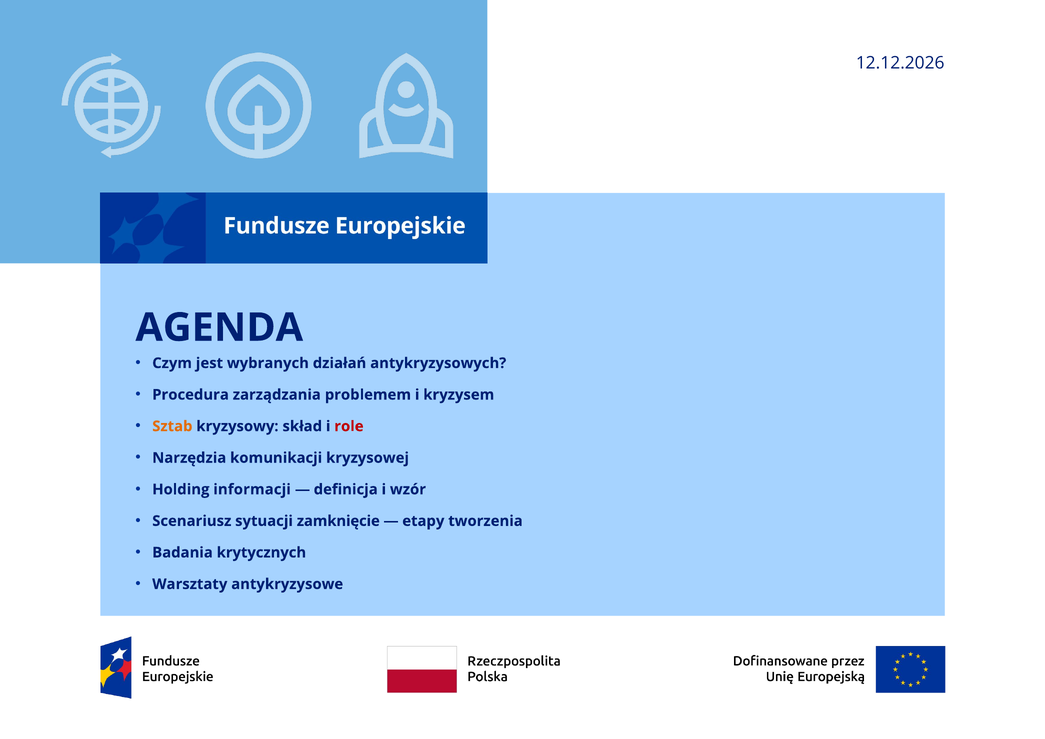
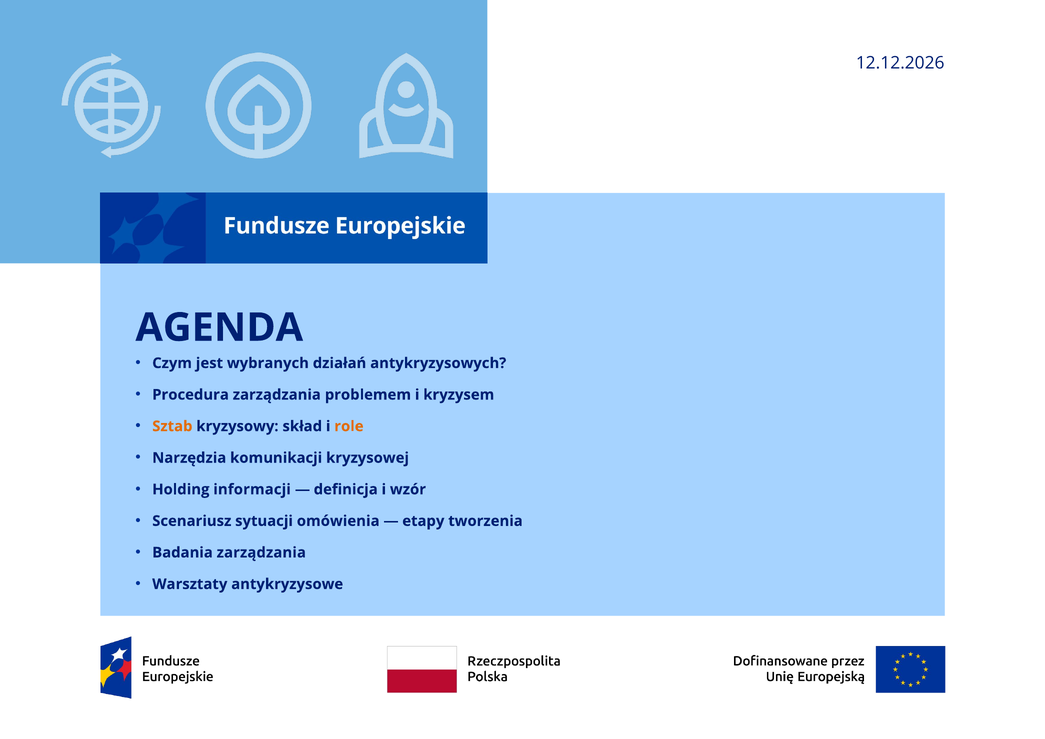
role colour: red -> orange
zamknięcie: zamknięcie -> omówienia
Badania krytycznych: krytycznych -> zarządzania
